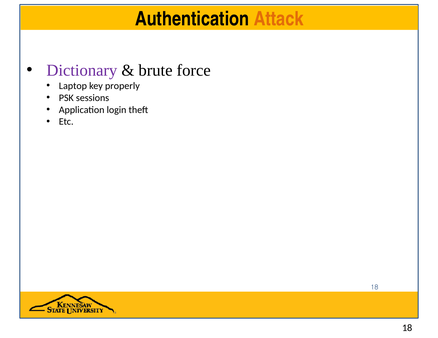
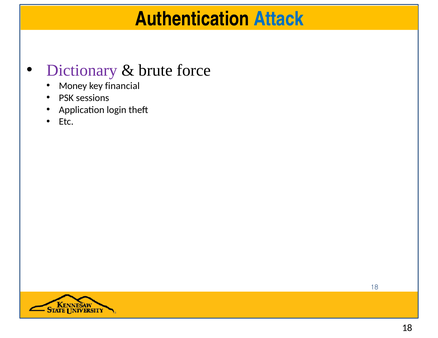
Attack colour: orange -> blue
Laptop: Laptop -> Money
properly: properly -> financial
